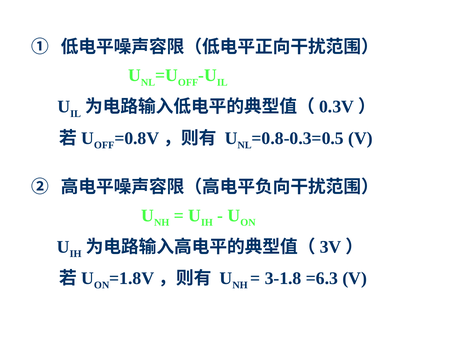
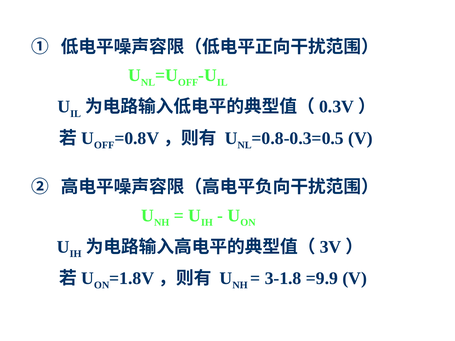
=6.3: =6.3 -> =9.9
